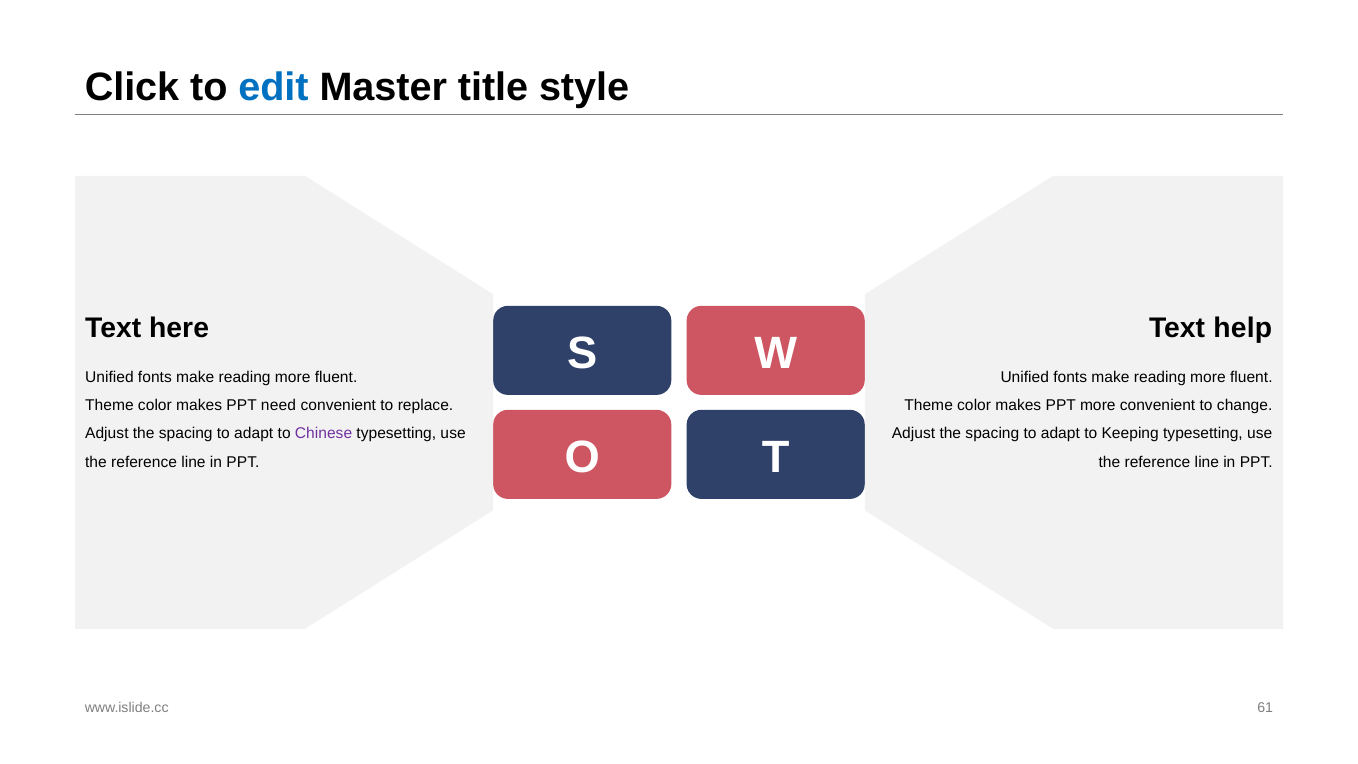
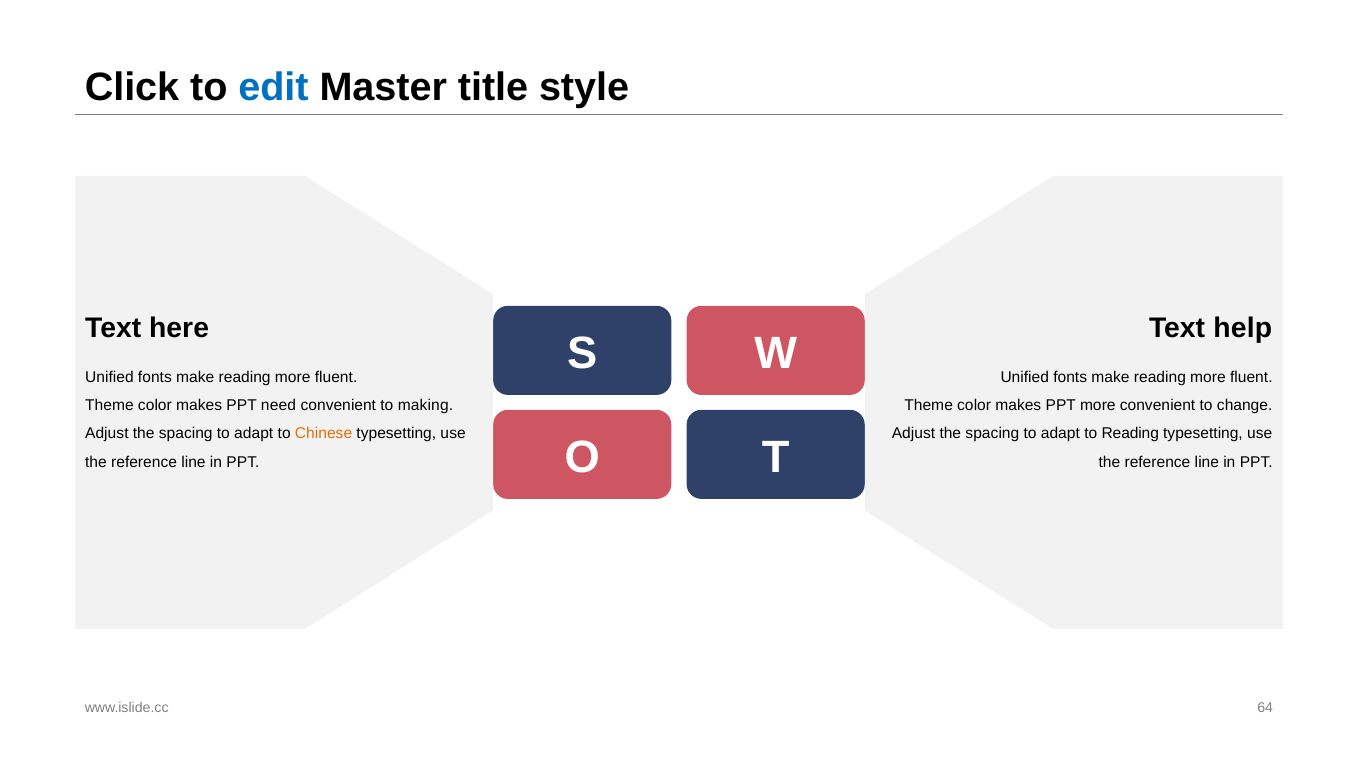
replace: replace -> making
Chinese colour: purple -> orange
to Keeping: Keeping -> Reading
61: 61 -> 64
